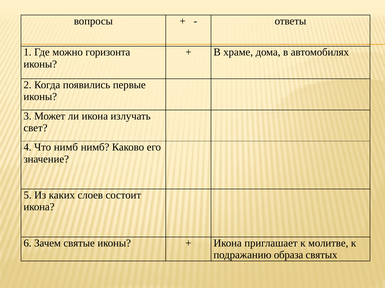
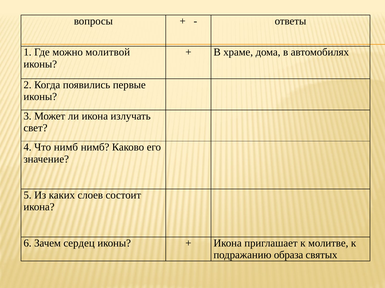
горизонта: горизонта -> молитвой
святые: святые -> сердец
